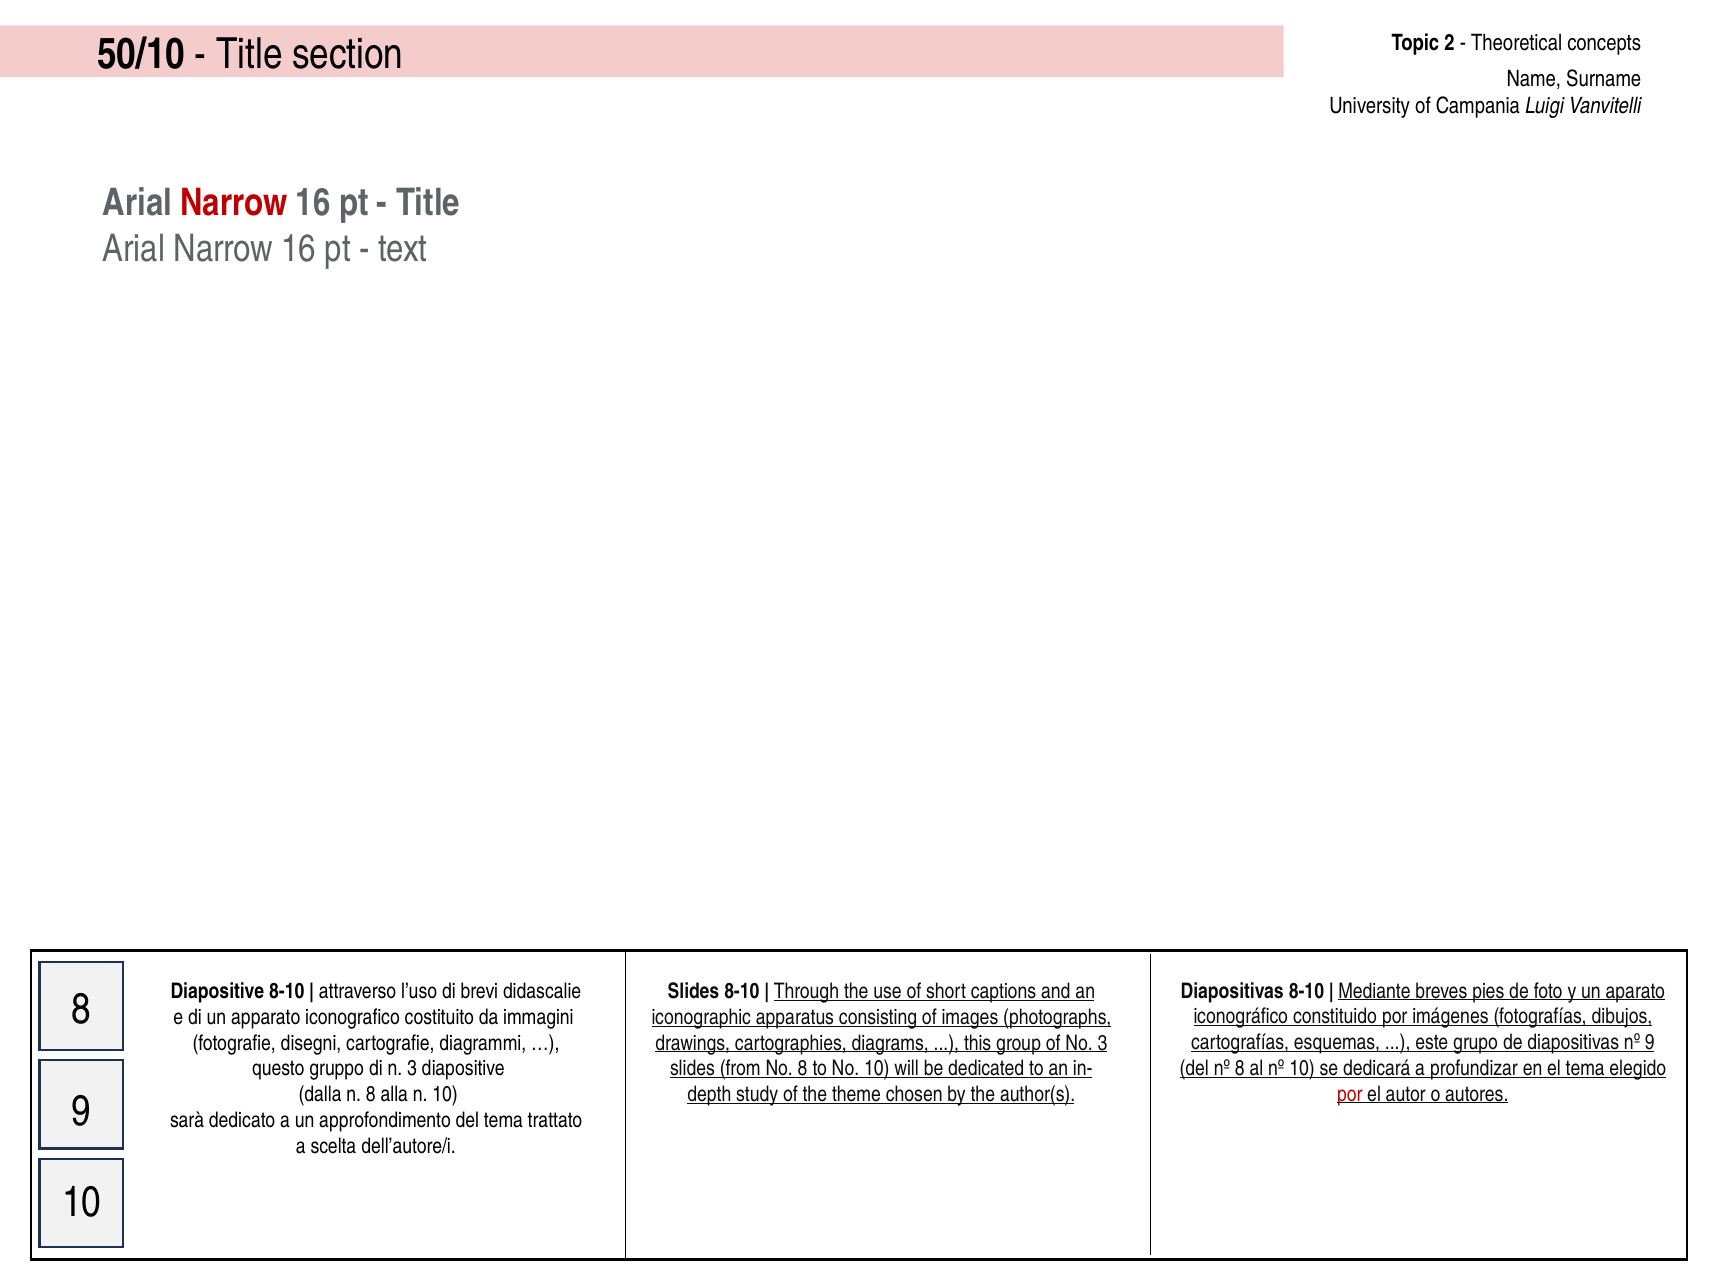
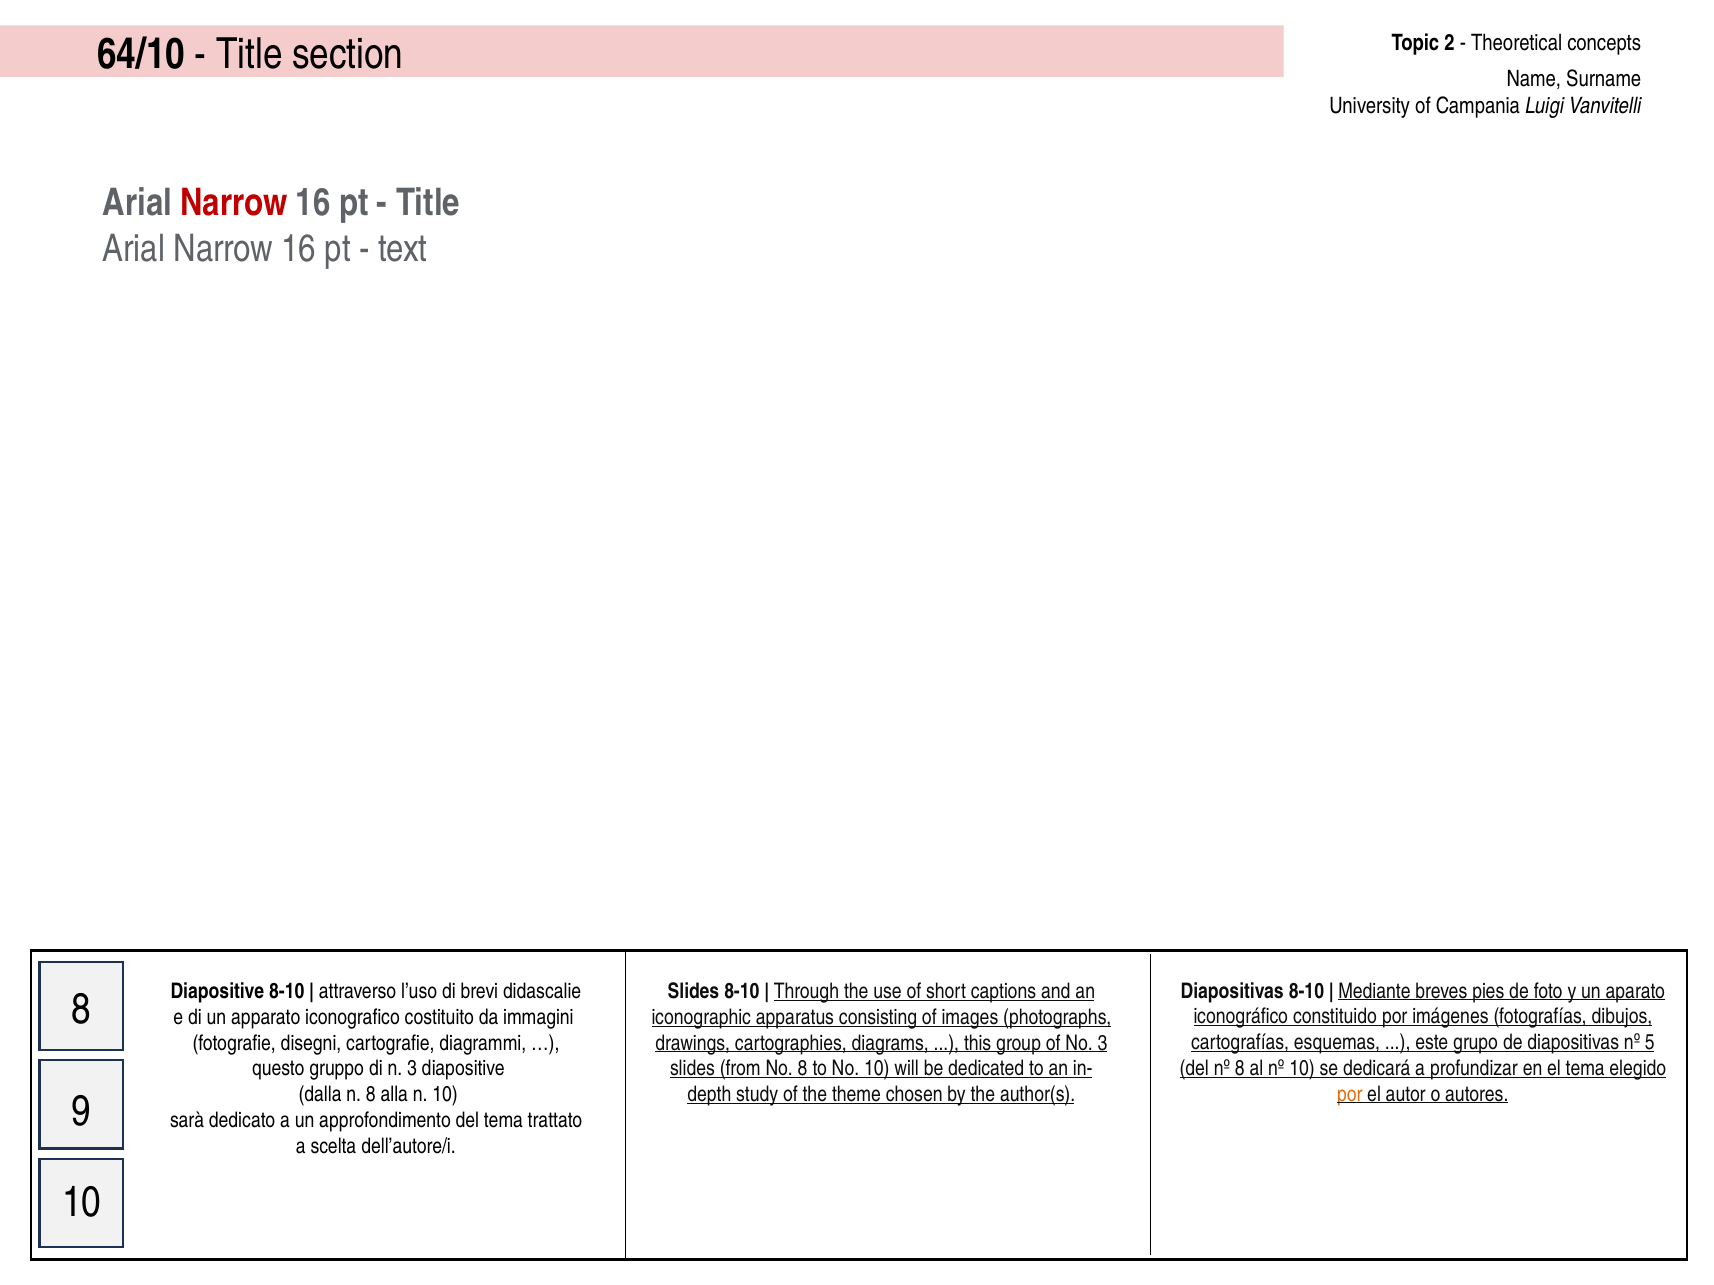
50/10: 50/10 -> 64/10
nº 9: 9 -> 5
por at (1350, 1095) colour: red -> orange
